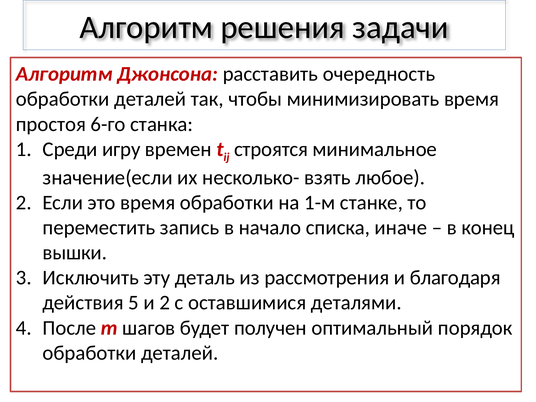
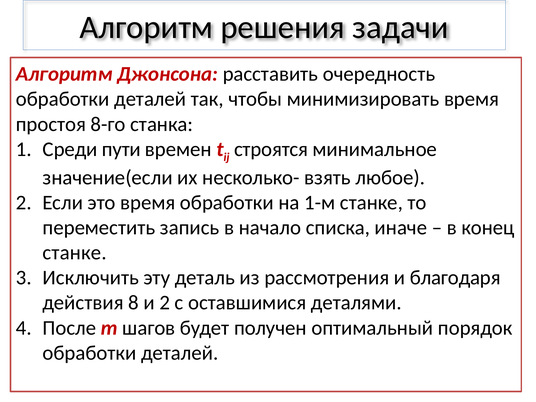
6-го: 6-го -> 8-го
игру: игру -> пути
вышки at (75, 253): вышки -> станке
5: 5 -> 8
